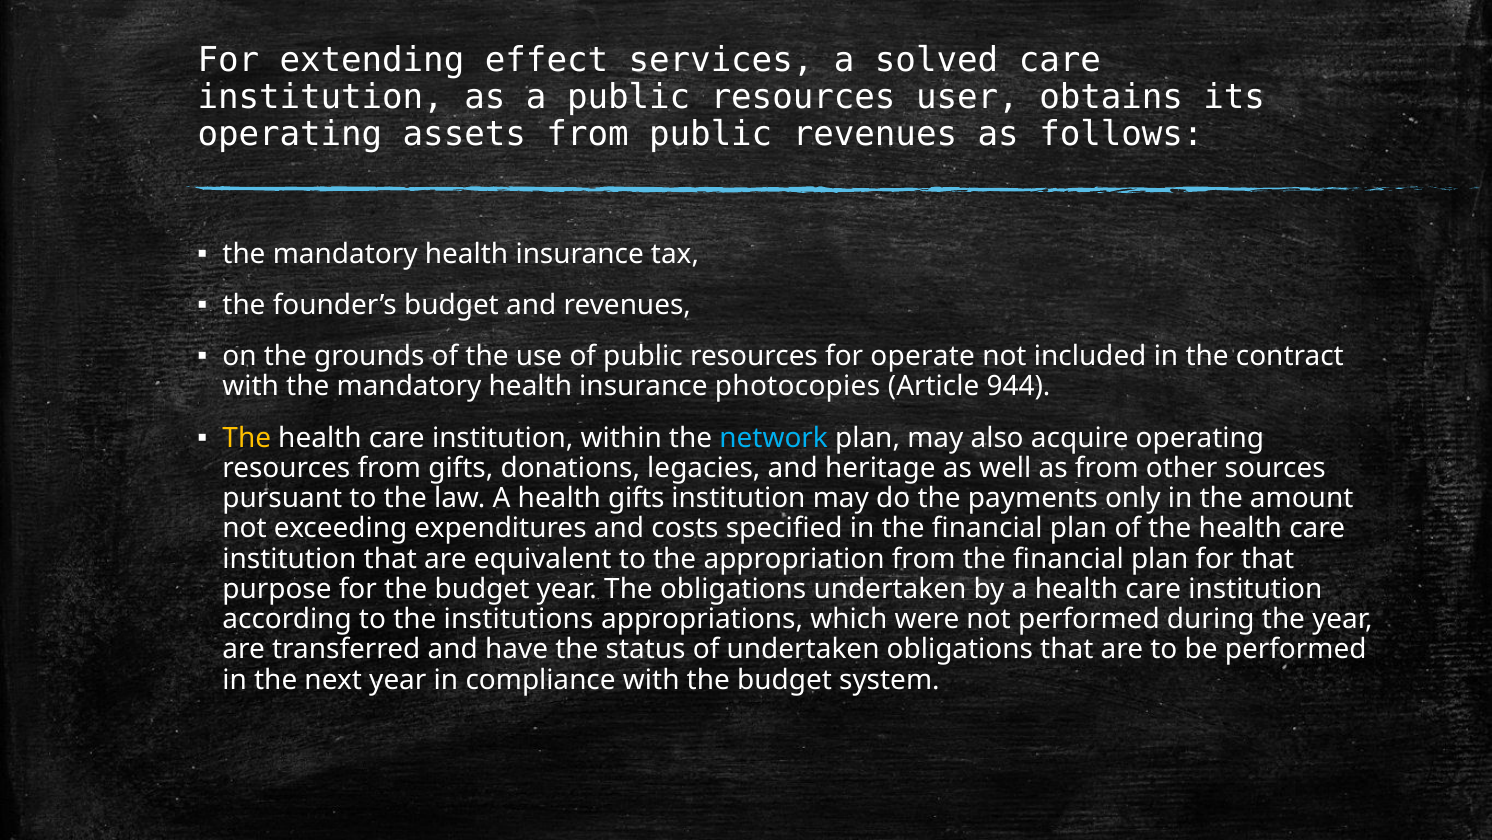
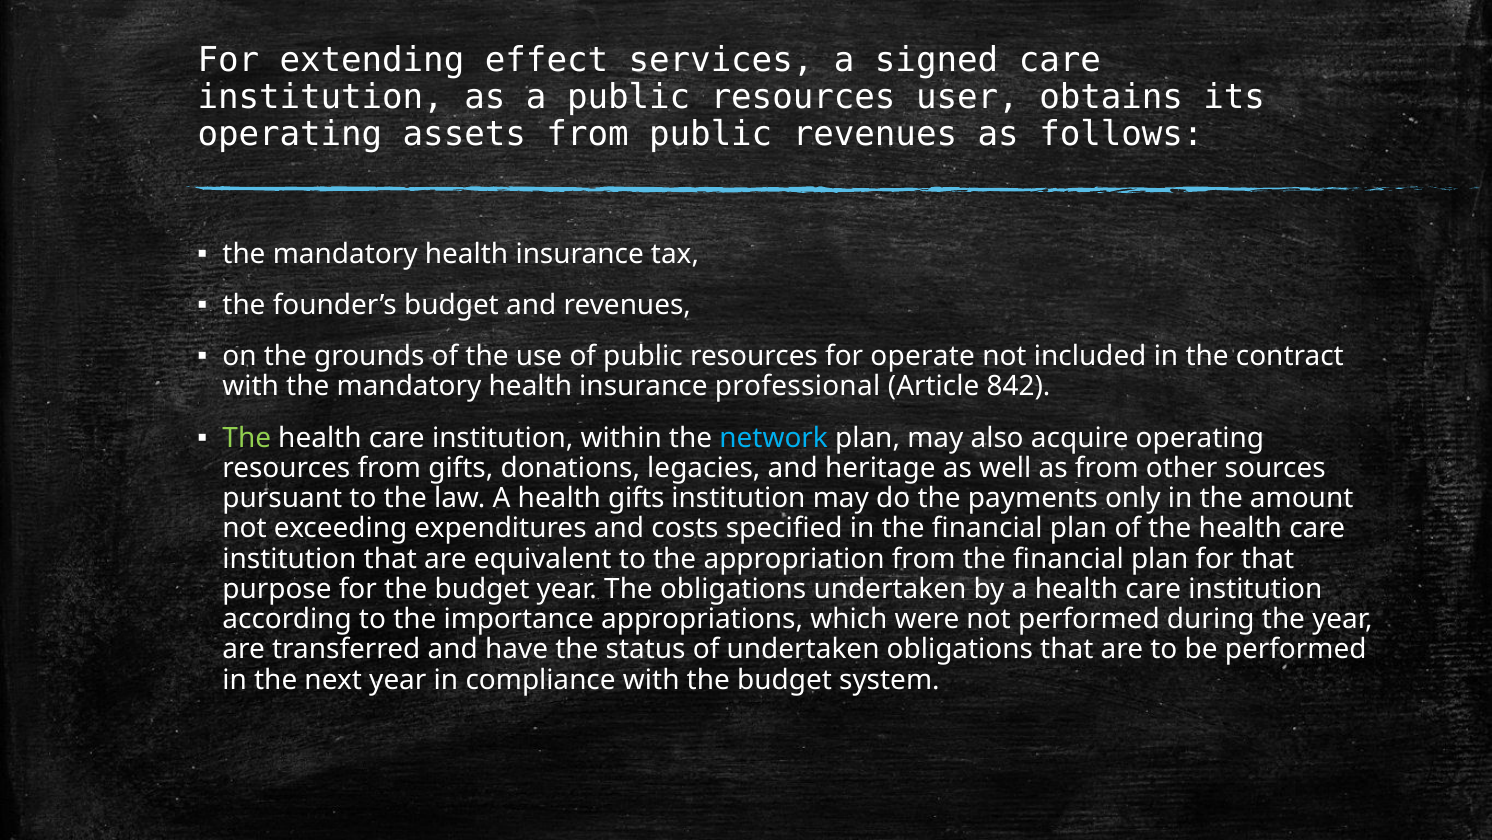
solved: solved -> signed
photocopies: photocopies -> professional
944: 944 -> 842
The at (247, 437) colour: yellow -> light green
institutions: institutions -> importance
